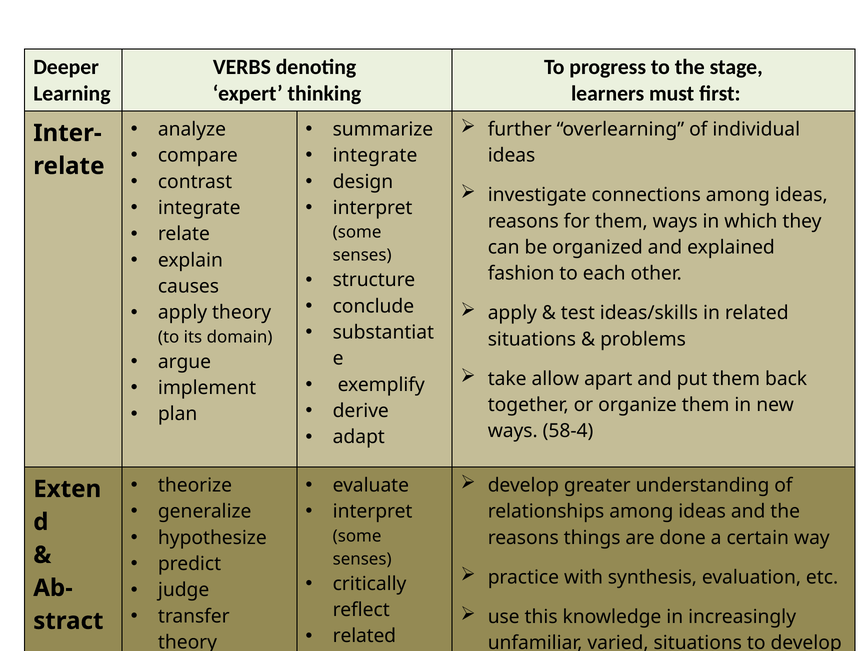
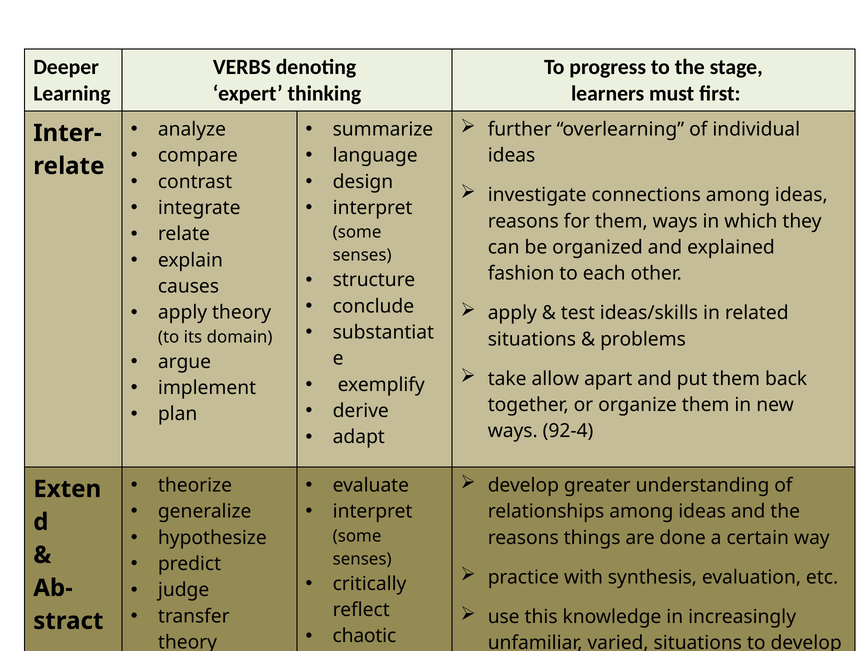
integrate at (375, 155): integrate -> language
58-4: 58-4 -> 92-4
related at (364, 636): related -> chaotic
